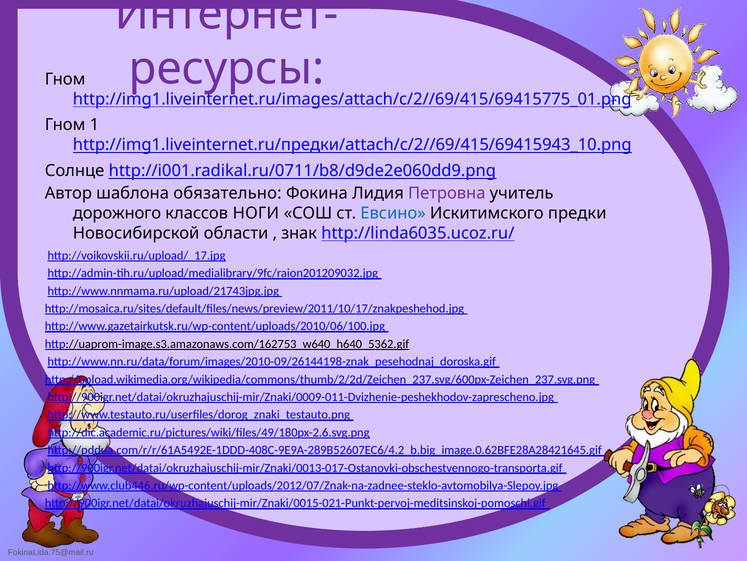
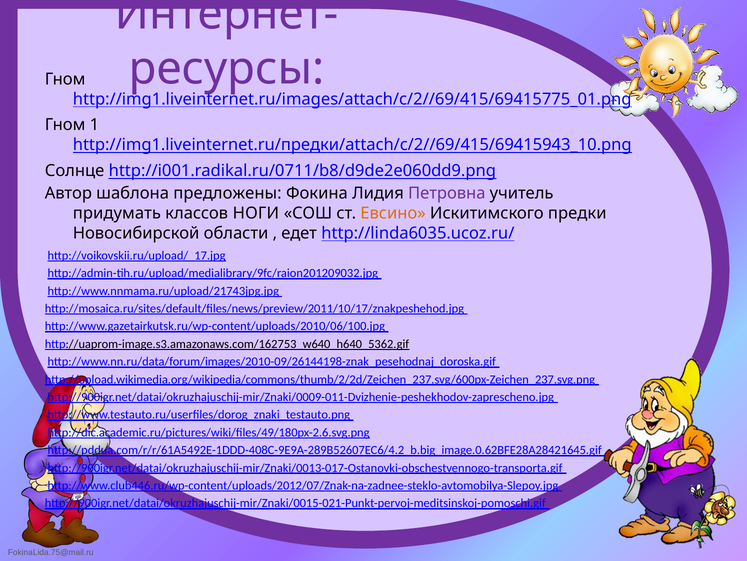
обязательно: обязательно -> предложены
дорожного: дорожного -> придумать
Евсино colour: blue -> orange
знак: знак -> едет
